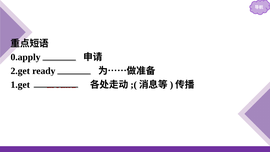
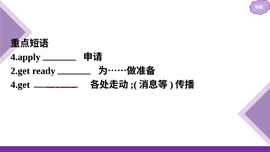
0.apply: 0.apply -> 4.apply
1.get: 1.get -> 4.get
